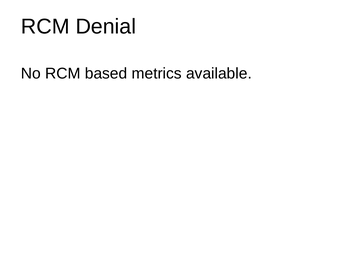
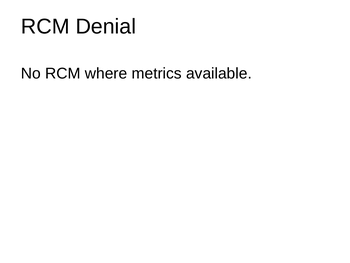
based: based -> where
